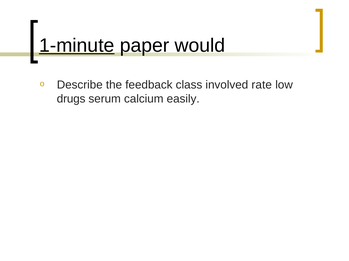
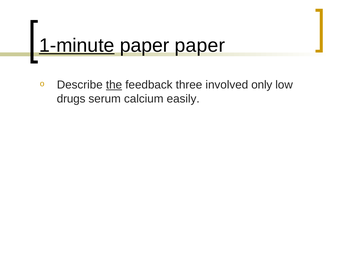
paper would: would -> paper
the underline: none -> present
class: class -> three
rate: rate -> only
